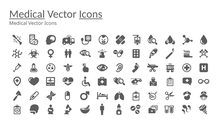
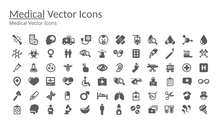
Icons at (91, 14) underline: present -> none
